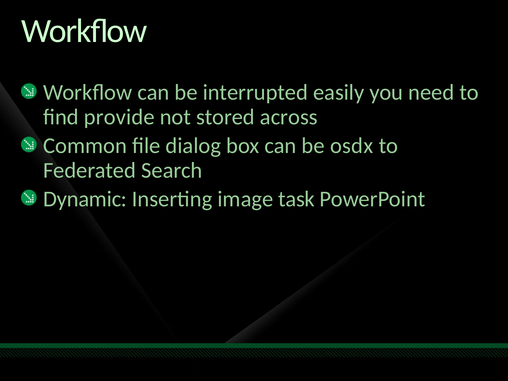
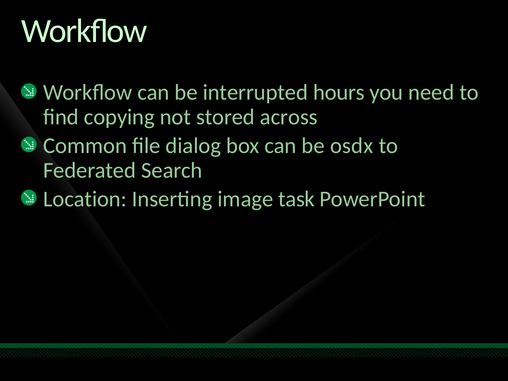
easily: easily -> hours
provide: provide -> copying
Dynamic: Dynamic -> Location
